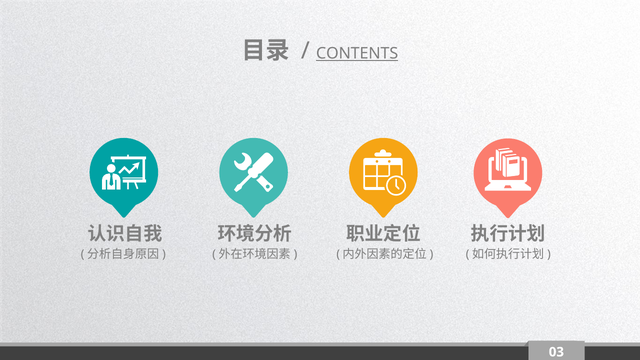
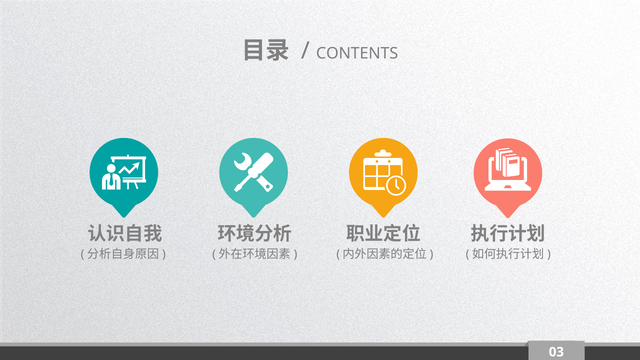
CONTENTS underline: present -> none
